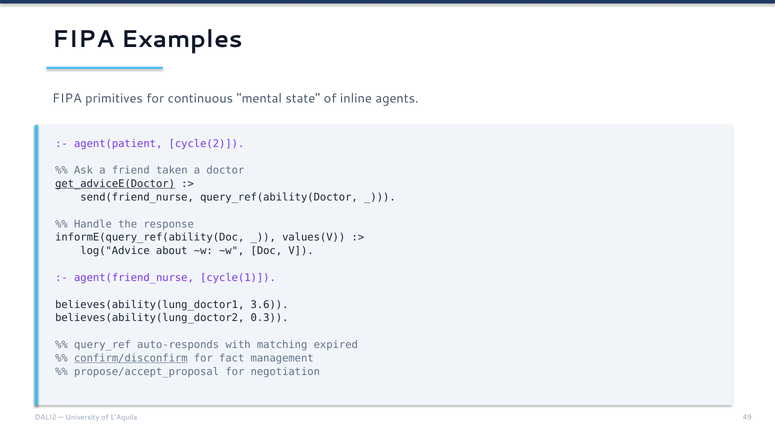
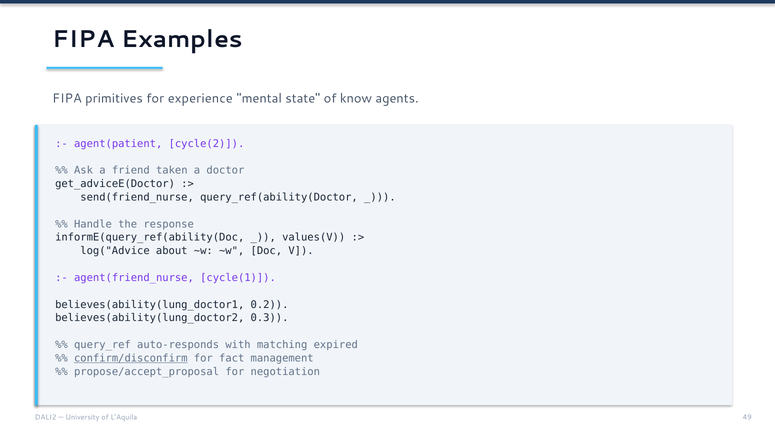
continuous: continuous -> experience
inline: inline -> know
get_adviceE(Doctor underline: present -> none
3.6: 3.6 -> 0.2
